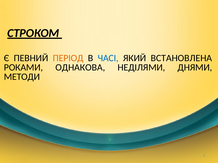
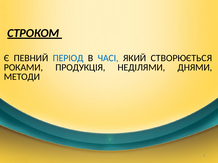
ПЕРІОД colour: orange -> blue
ВСТАНОВЛЕНА: ВСТАНОВЛЕНА -> СТВОРЮЄТЬСЯ
ОДНАКОВА: ОДНАКОВА -> ПРОДУКЦІЯ
